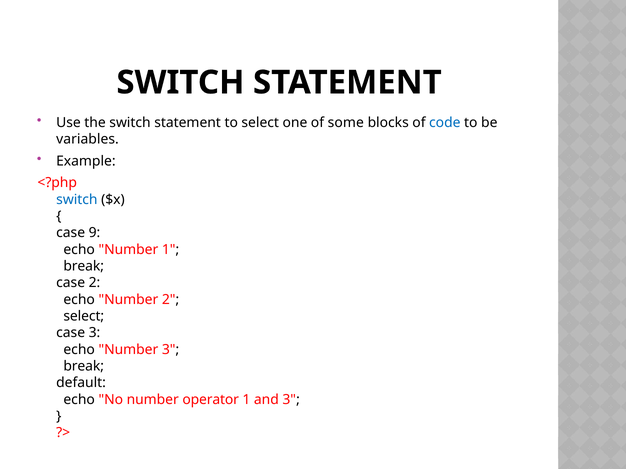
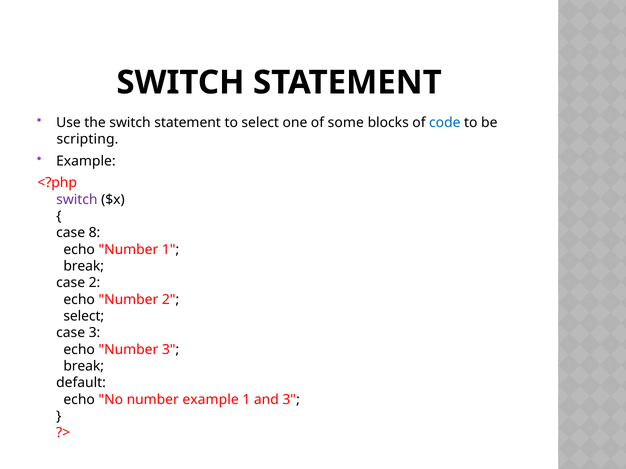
variables: variables -> scripting
switch at (77, 200) colour: blue -> purple
9: 9 -> 8
number operator: operator -> example
